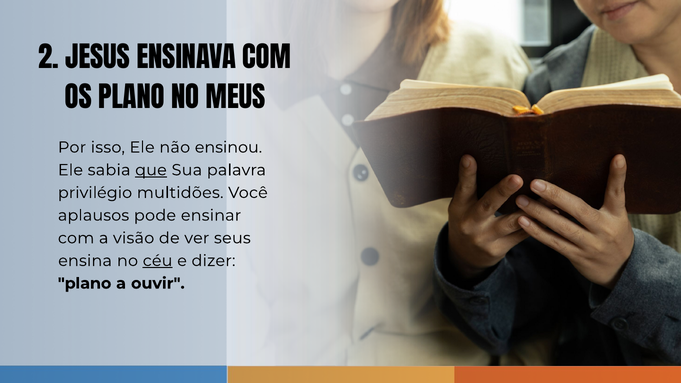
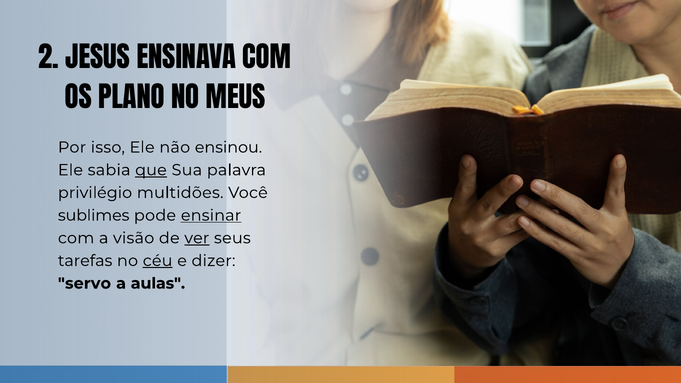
aplausos: aplausos -> sublimes
ensinar underline: none -> present
ver underline: none -> present
ensina: ensina -> tarefas
plano at (85, 283): plano -> servo
ouvir: ouvir -> aulas
